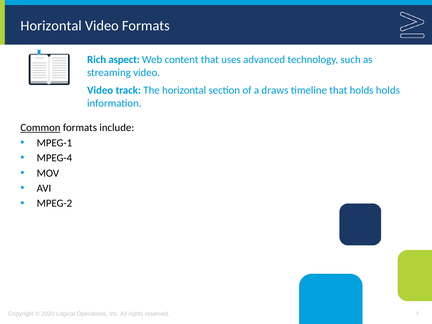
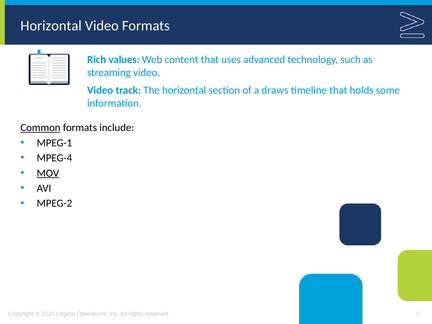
aspect: aspect -> values
holds holds: holds -> some
MOV underline: none -> present
